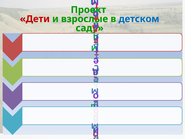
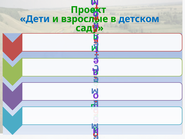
Дети colour: red -> blue
